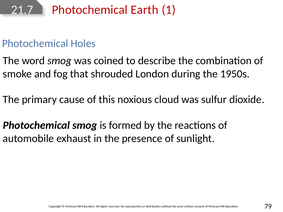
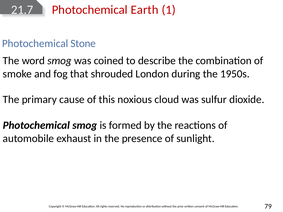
Holes: Holes -> Stone
